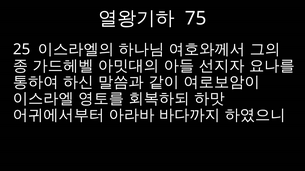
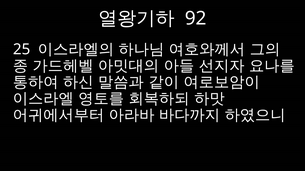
75: 75 -> 92
